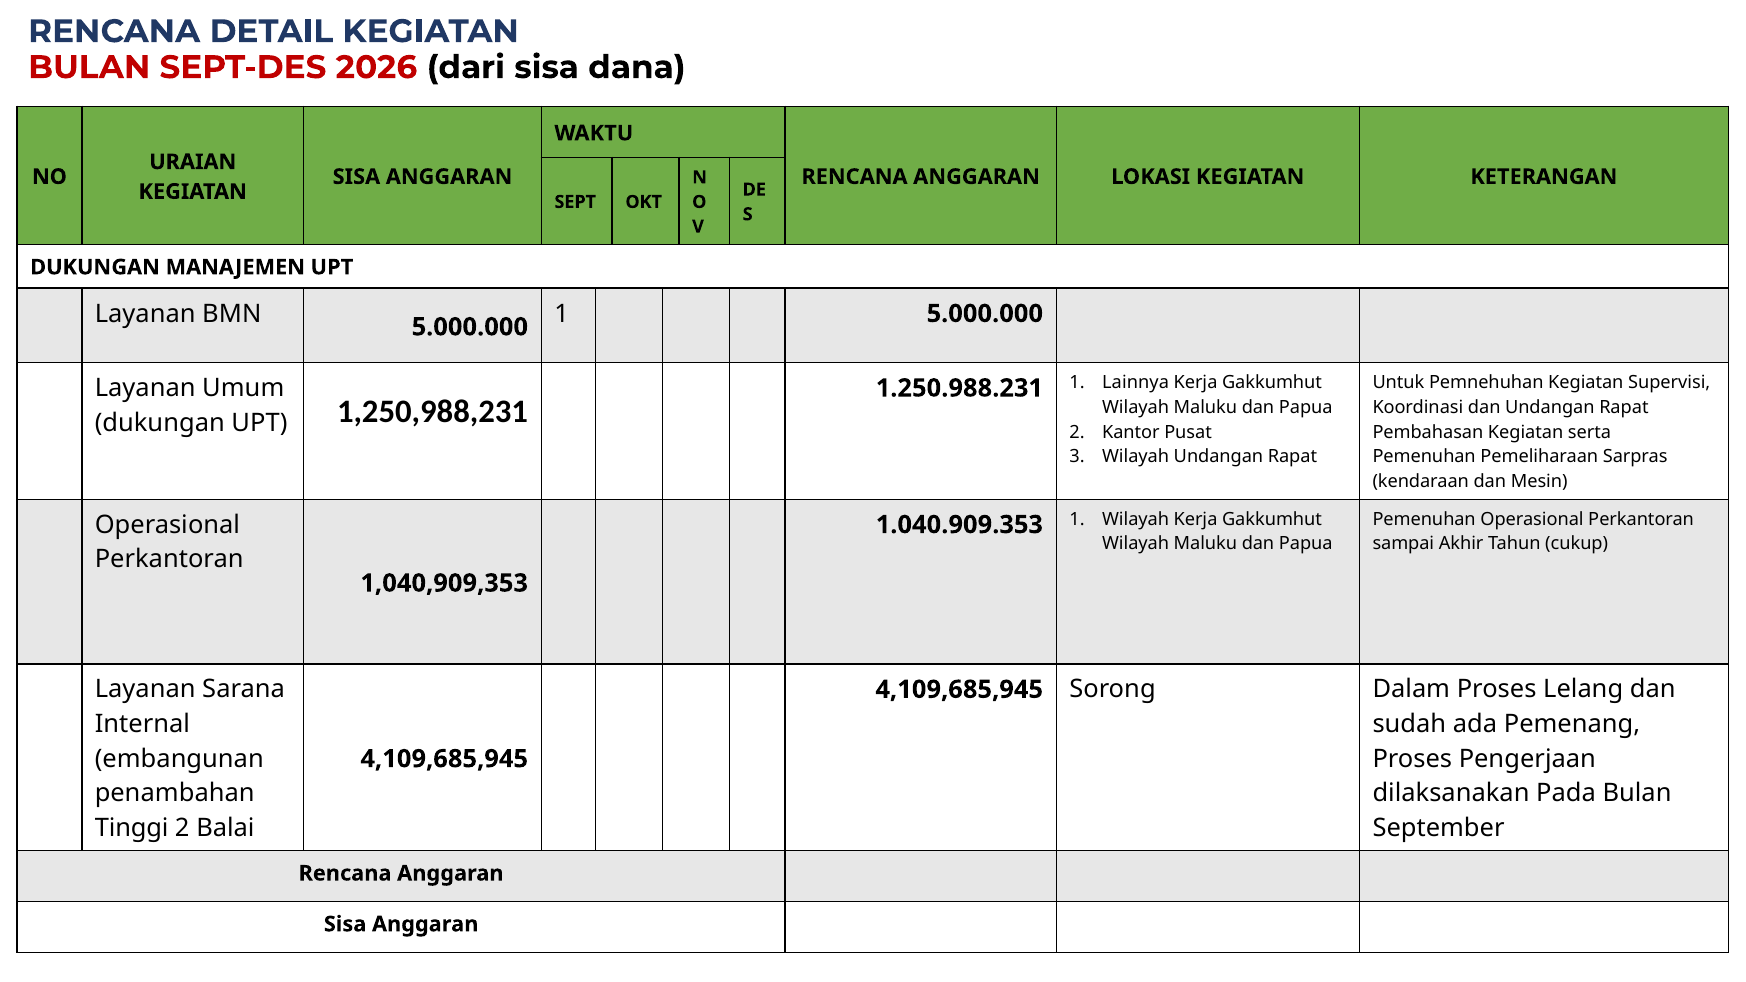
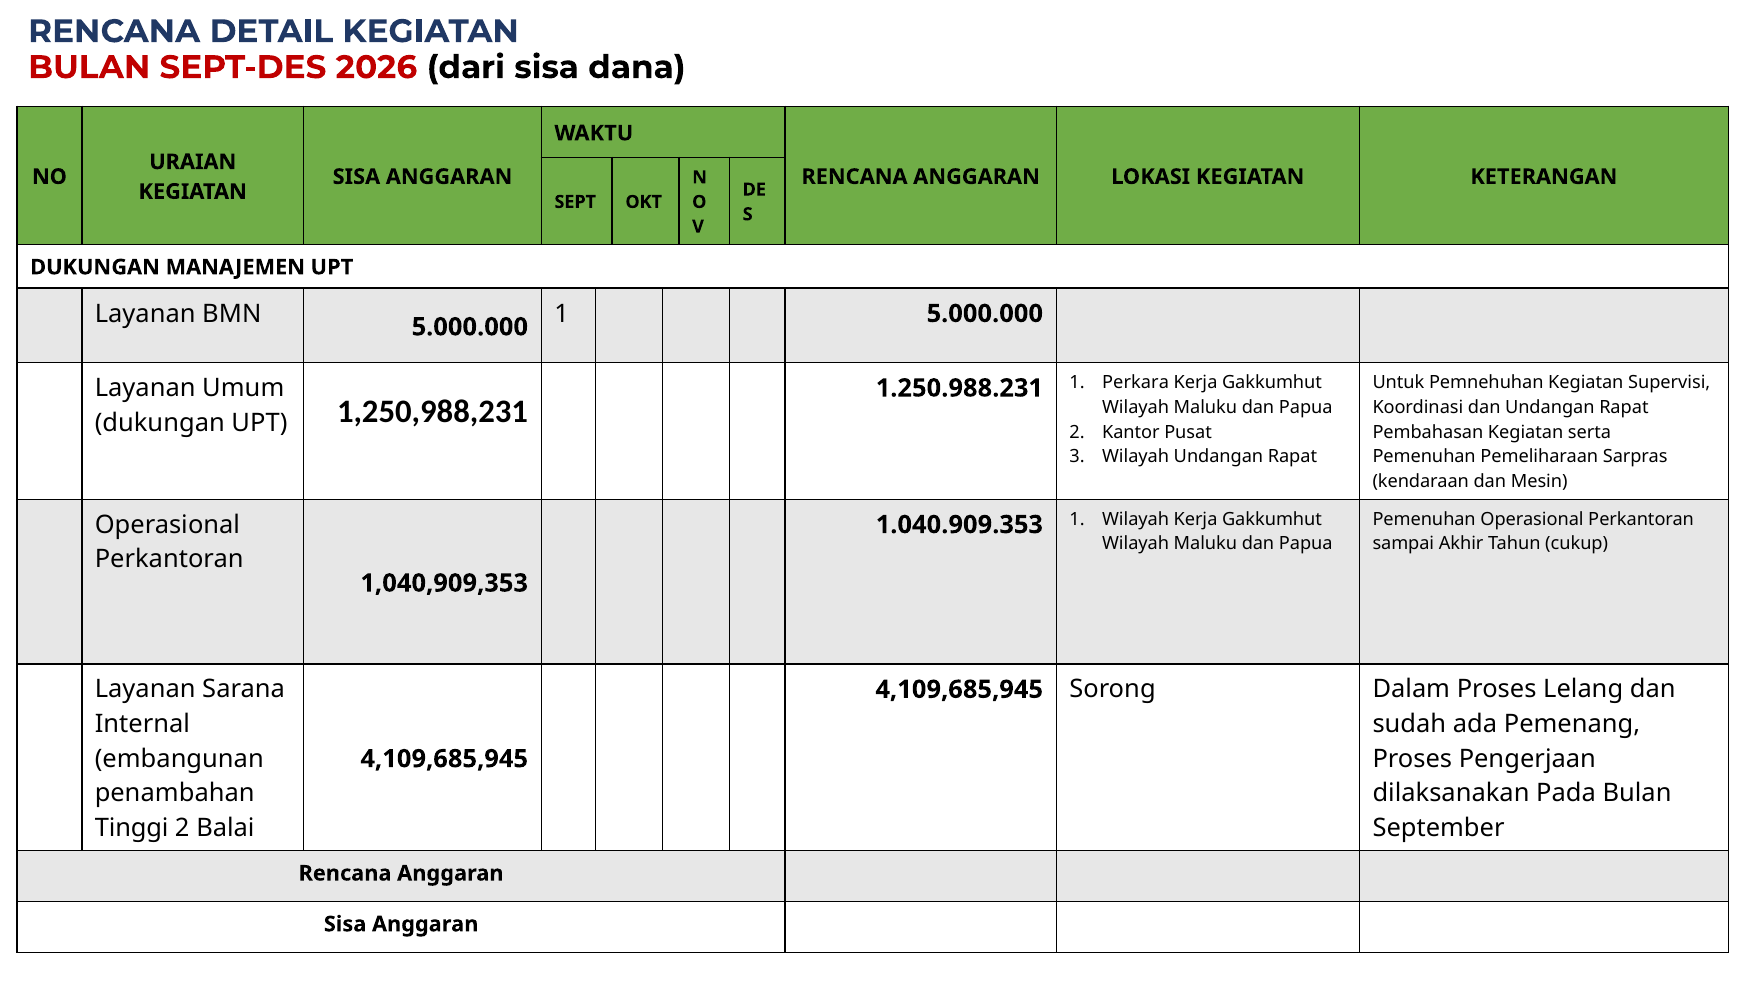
Lainnya: Lainnya -> Perkara
